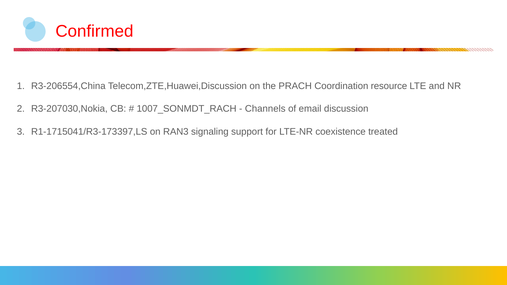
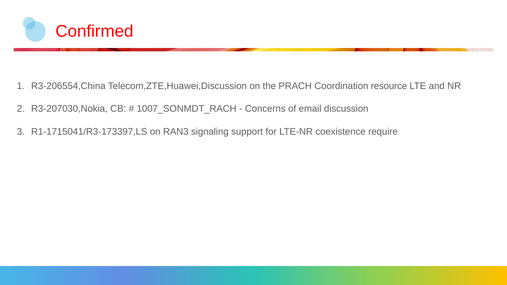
Channels: Channels -> Concerns
treated: treated -> require
